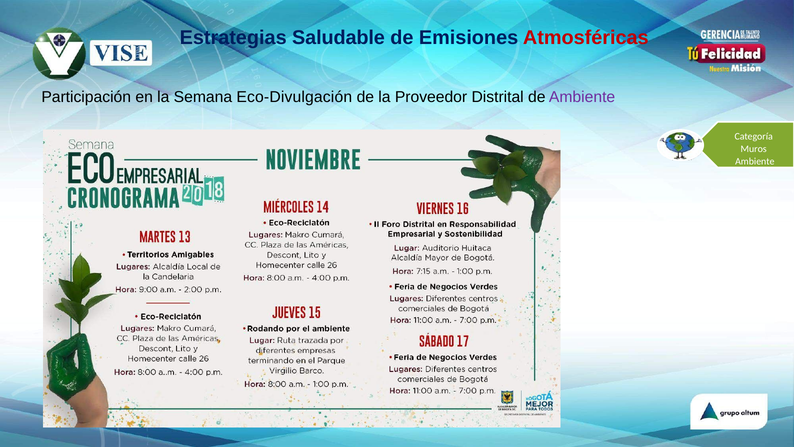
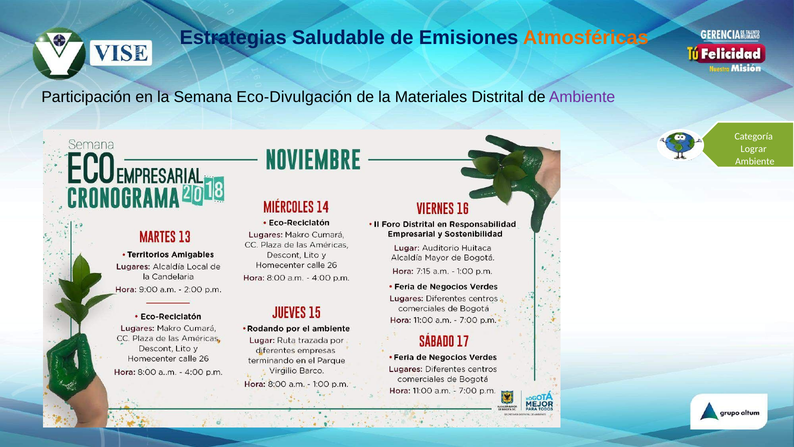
Atmosféricas colour: red -> orange
Proveedor: Proveedor -> Materiales
Muros: Muros -> Lograr
